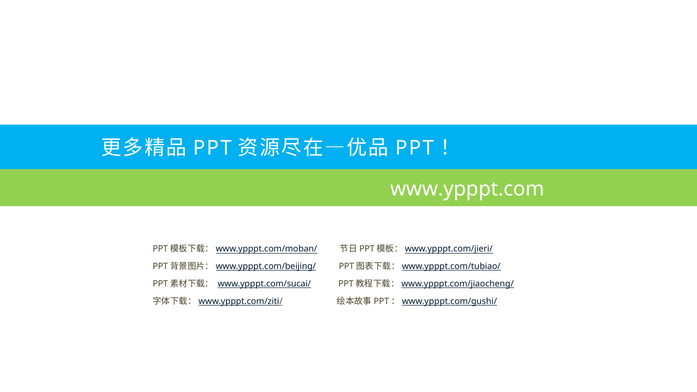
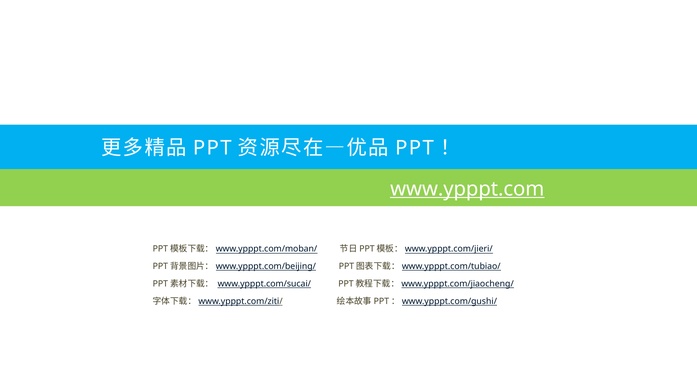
www.ypppt.com underline: none -> present
